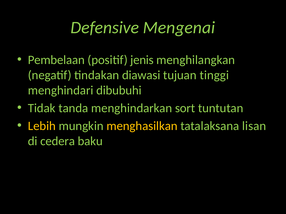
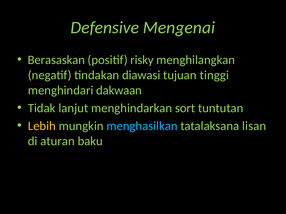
Pembelaan: Pembelaan -> Berasaskan
jenis: jenis -> risky
dibubuhi: dibubuhi -> dakwaan
tanda: tanda -> lanjut
menghasilkan colour: yellow -> light blue
cedera: cedera -> aturan
